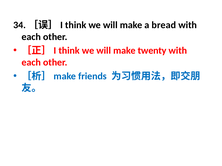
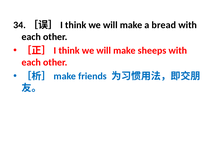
twenty: twenty -> sheeps
